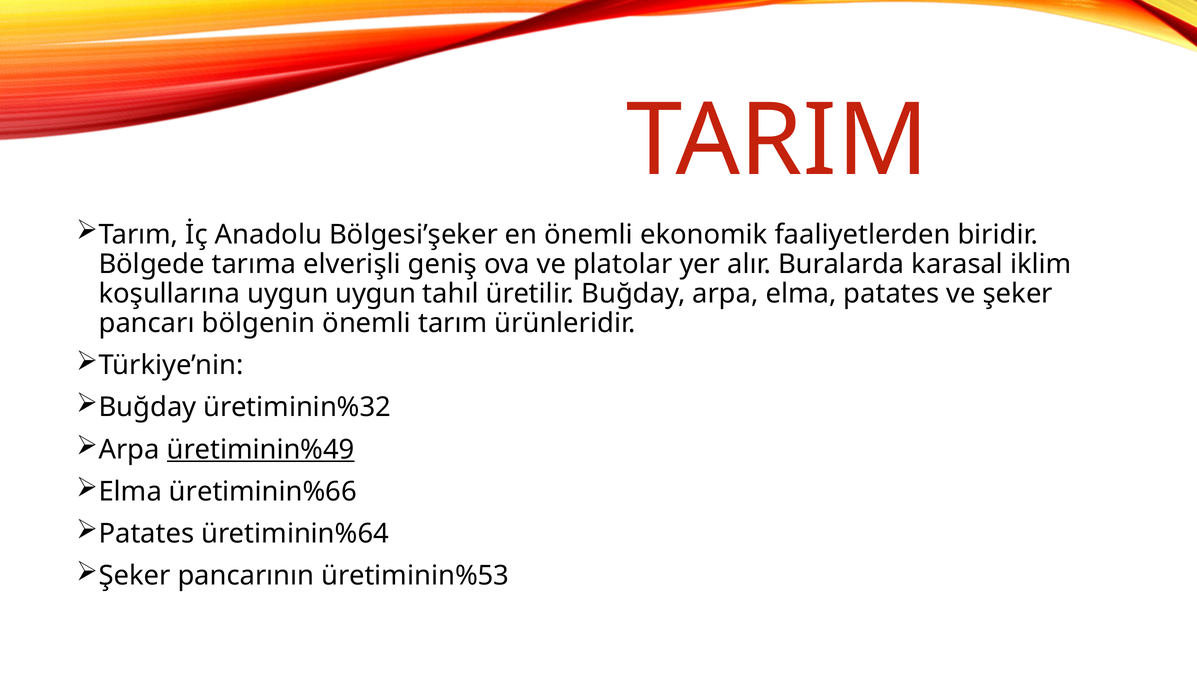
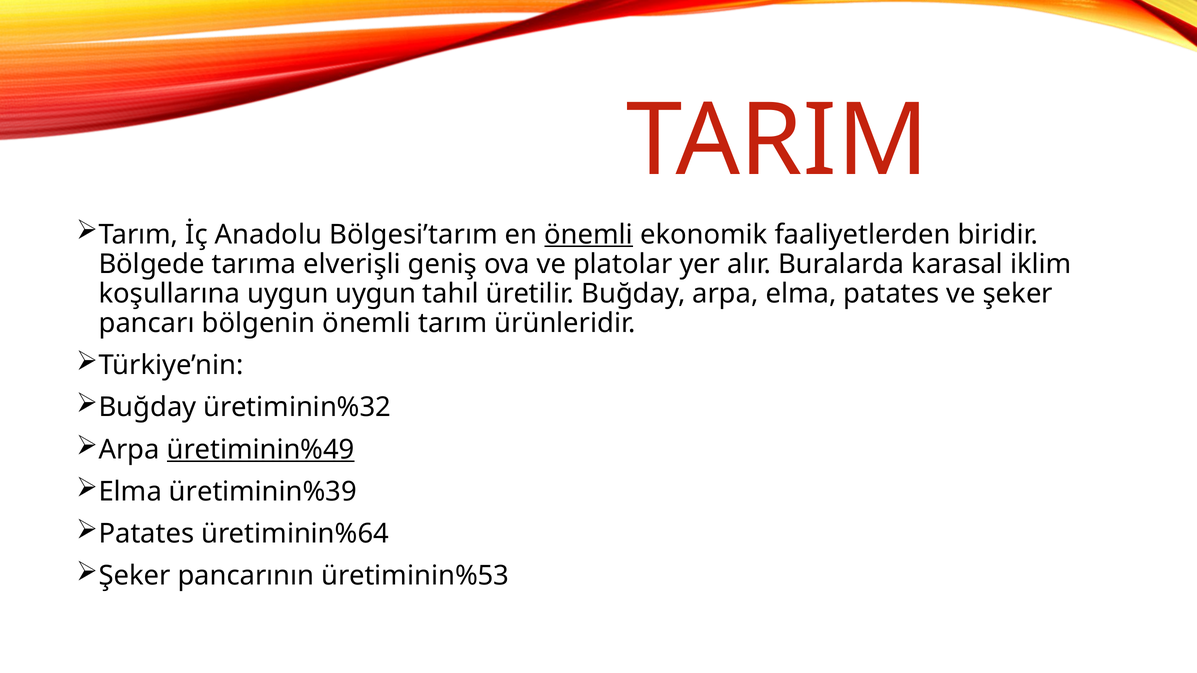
Bölgesi’şeker: Bölgesi’şeker -> Bölgesi’tarım
önemli at (589, 235) underline: none -> present
üretiminin%66: üretiminin%66 -> üretiminin%39
